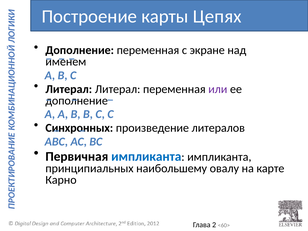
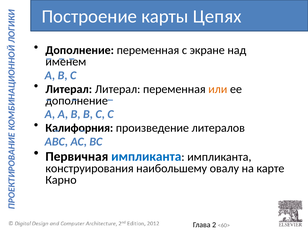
или colour: purple -> orange
Синхронных: Синхронных -> Калифорния
принципиальных: принципиальных -> конструирования
